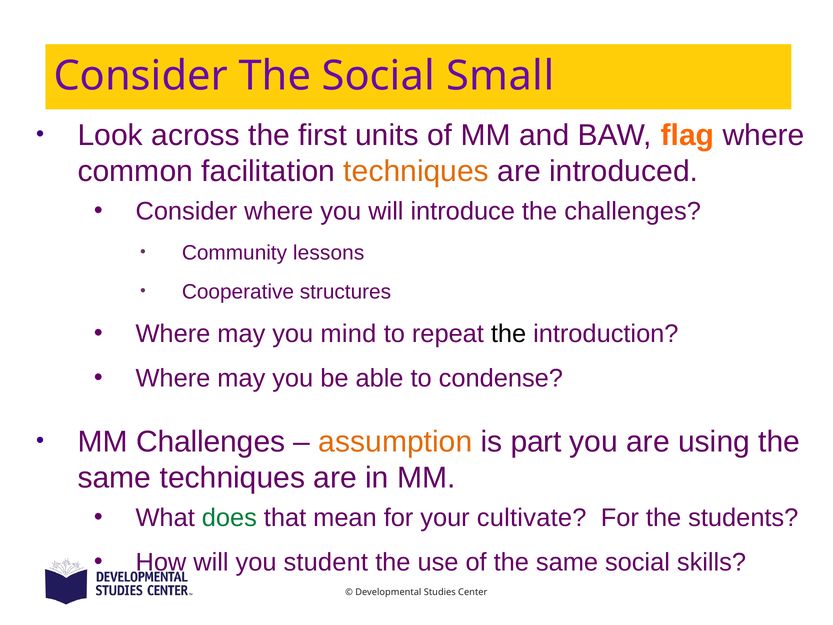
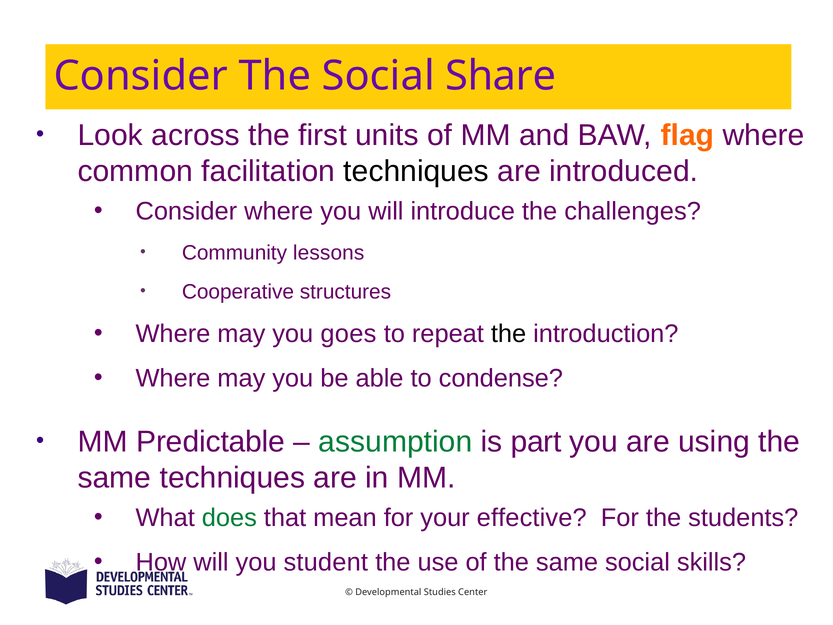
Small: Small -> Share
techniques at (416, 171) colour: orange -> black
mind: mind -> goes
MM Challenges: Challenges -> Predictable
assumption colour: orange -> green
cultivate: cultivate -> effective
